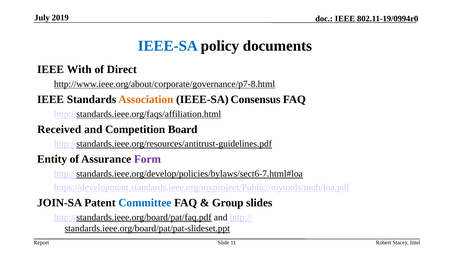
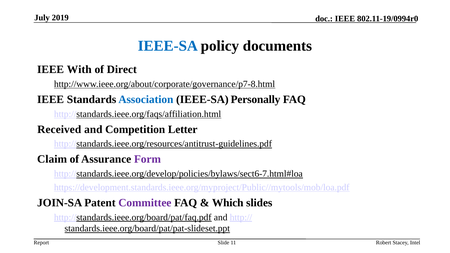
Association colour: orange -> blue
Consensus: Consensus -> Personally
Board: Board -> Letter
Entity: Entity -> Claim
Committee colour: blue -> purple
Group: Group -> Which
